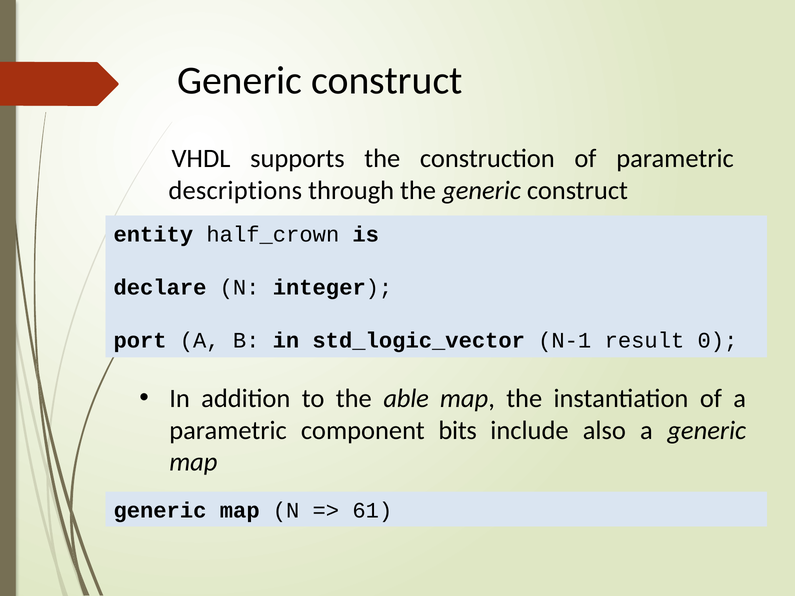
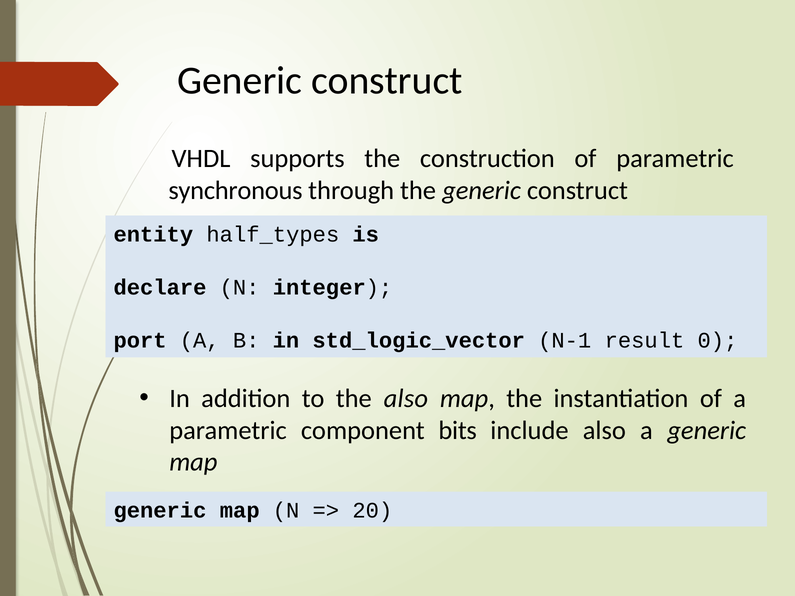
descriptions: descriptions -> synchronous
half_crown: half_crown -> half_types
the able: able -> also
61: 61 -> 20
